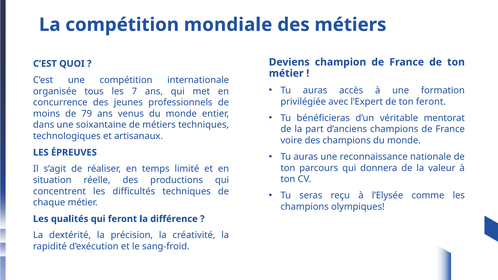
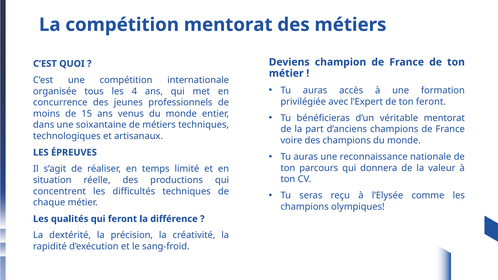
compétition mondiale: mondiale -> mentorat
7: 7 -> 4
79: 79 -> 15
